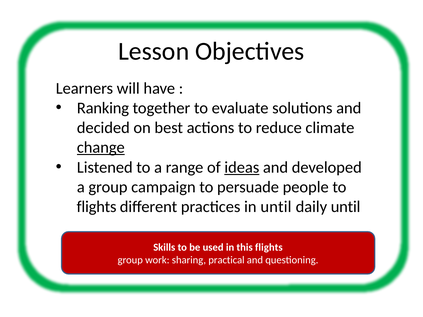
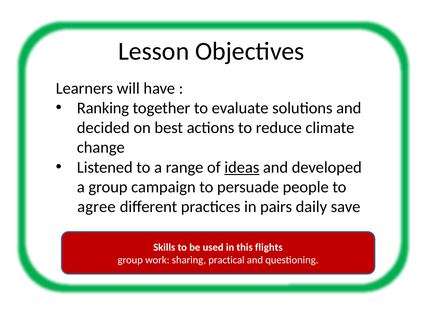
change underline: present -> none
flights at (97, 207): flights -> agree
in until: until -> pairs
daily until: until -> save
